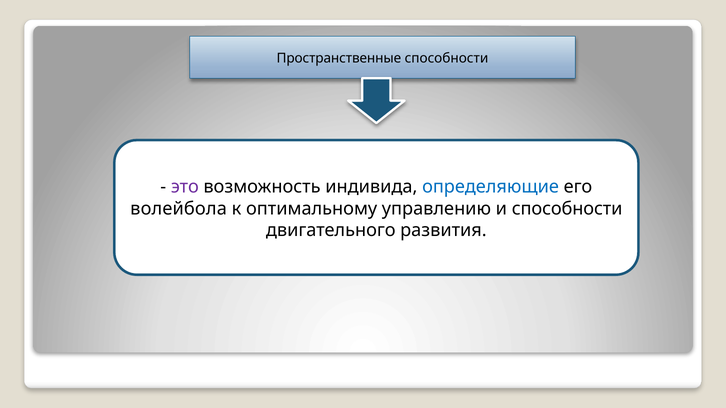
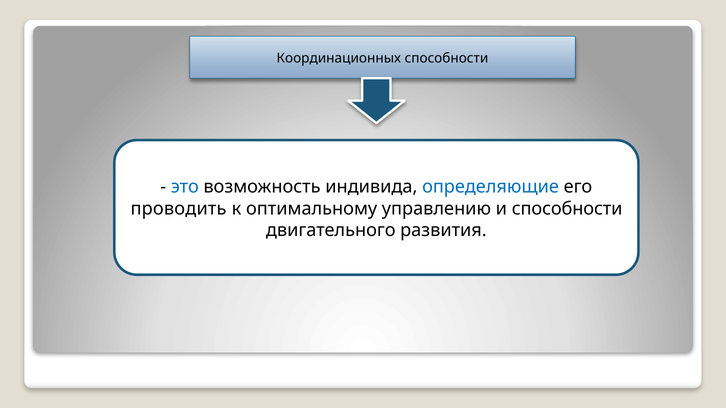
Пространственные: Пространственные -> Координационных
это colour: purple -> blue
волейбола: волейбола -> проводить
